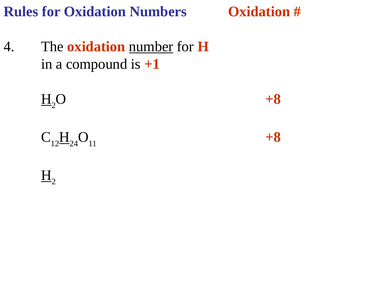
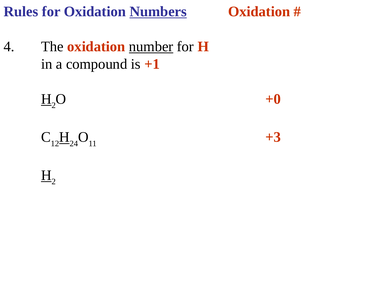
Numbers underline: none -> present
+8 at (273, 99): +8 -> +0
+8 at (273, 137): +8 -> +3
